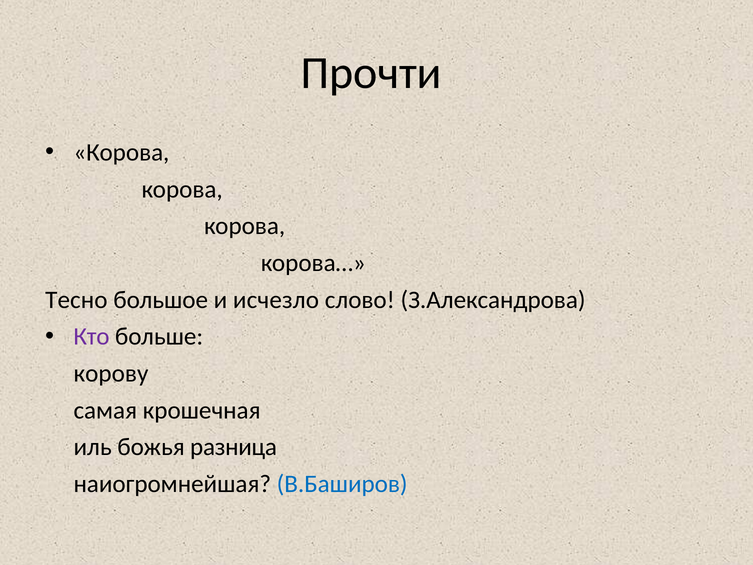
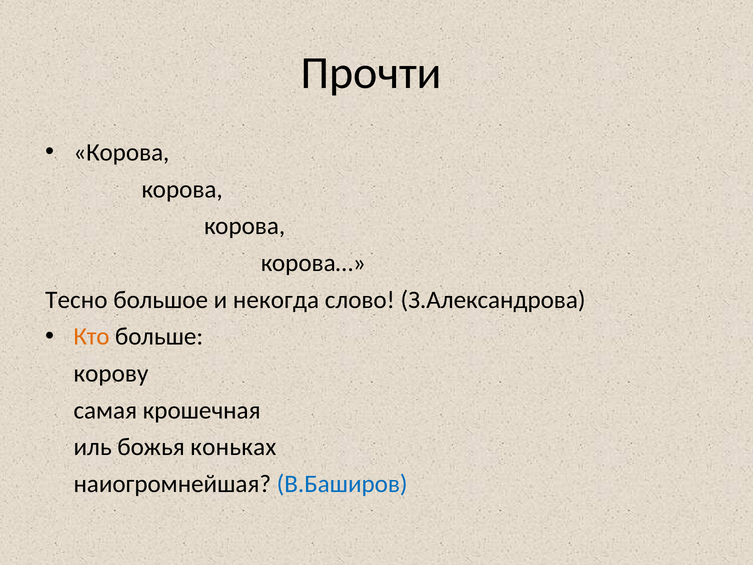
исчезло: исчезло -> некогда
Кто colour: purple -> orange
разница: разница -> коньках
